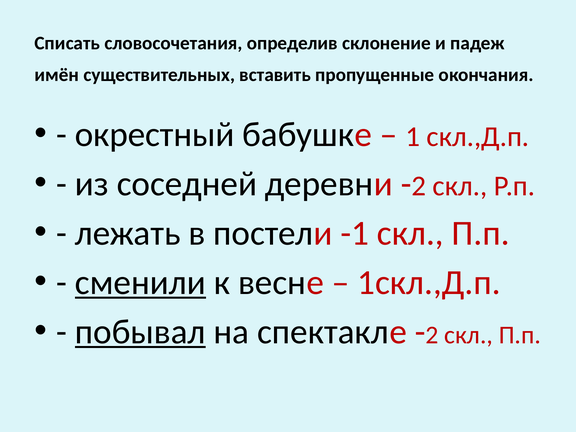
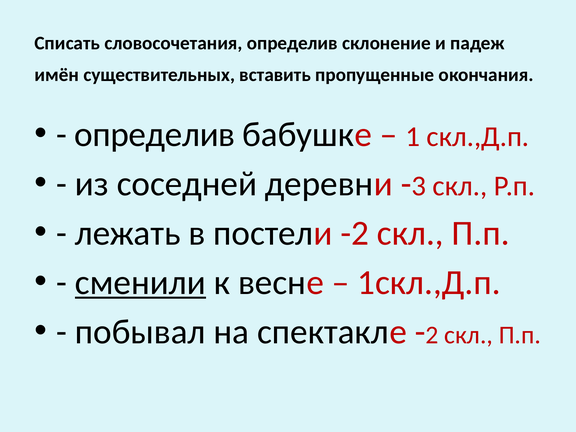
окрестный at (155, 134): окрестный -> определив
2 at (419, 186): 2 -> 3
-1: -1 -> -2
побывал underline: present -> none
